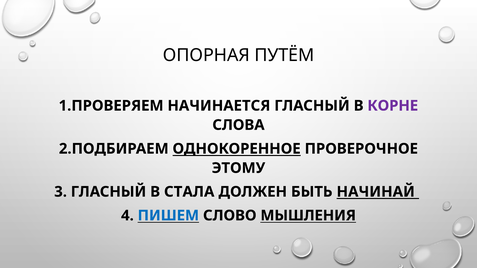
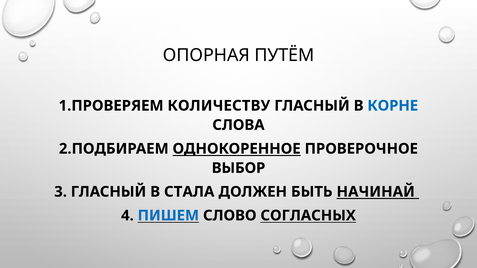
НАЧИНАЕТСЯ: НАЧИНАЕТСЯ -> КОЛИЧЕСТВУ
КОРНЕ colour: purple -> blue
ЭТОМУ: ЭТОМУ -> ВЫБОР
МЫШЛЕНИЯ: МЫШЛЕНИЯ -> СОГЛАСНЫХ
